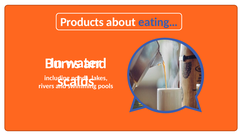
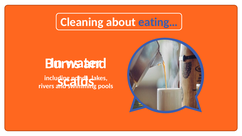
Products: Products -> Cleaning
